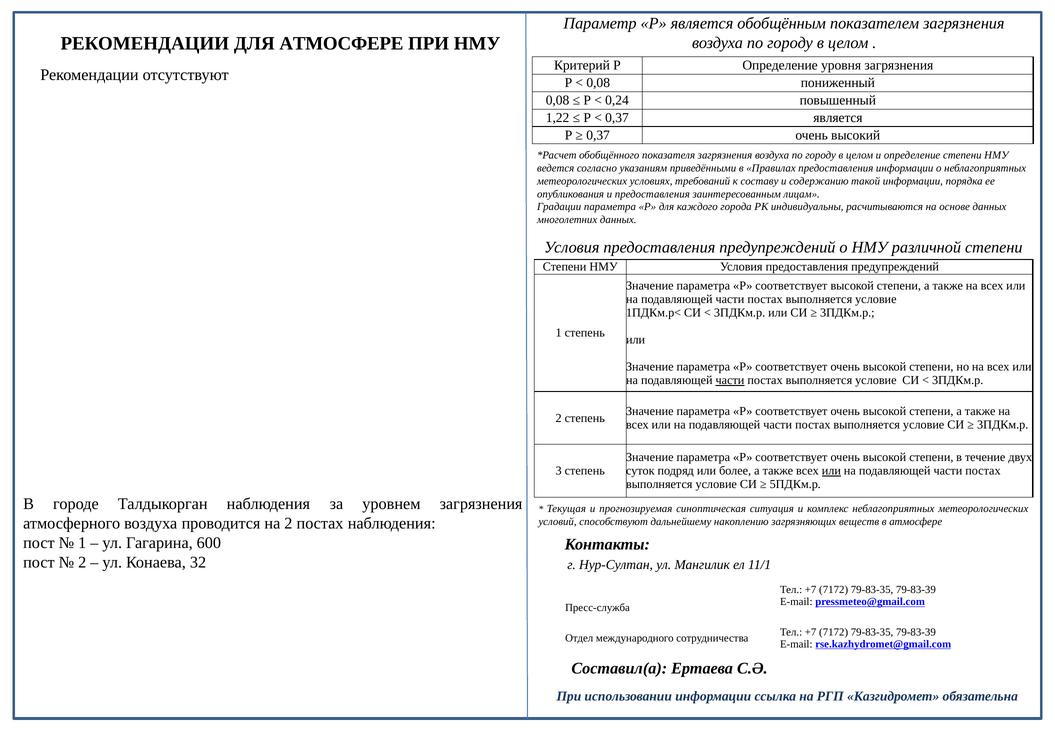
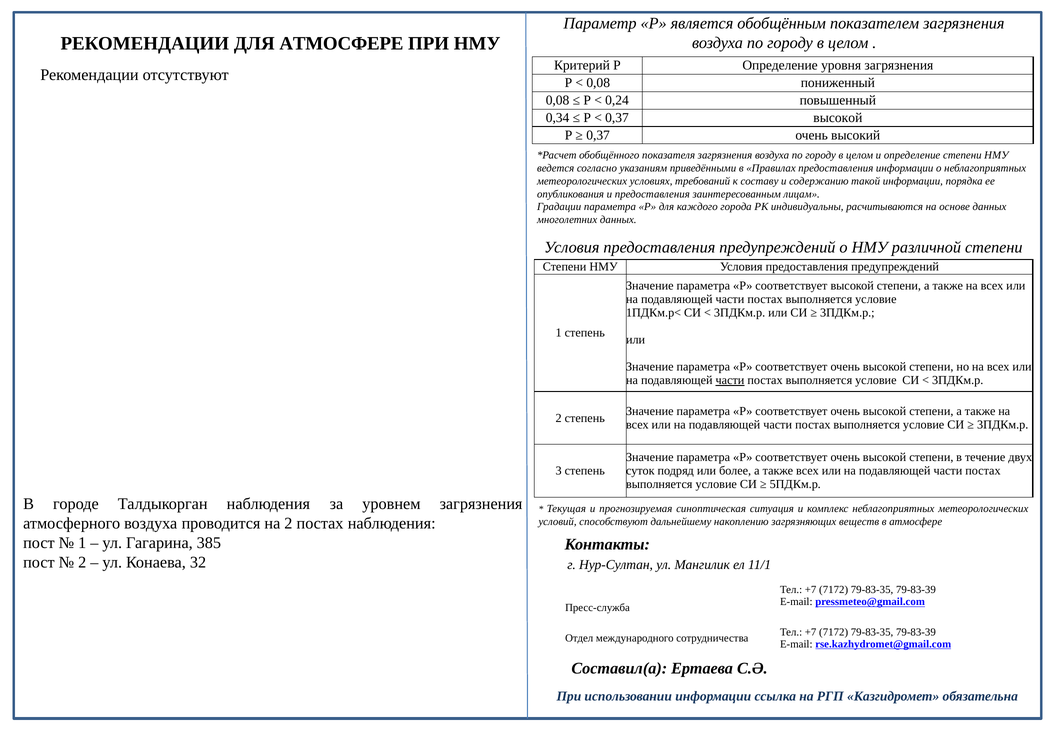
1,22: 1,22 -> 0,34
0,37 является: является -> высокой
или at (831, 470) underline: present -> none
600: 600 -> 385
